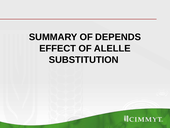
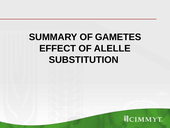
DEPENDS: DEPENDS -> GAMETES
